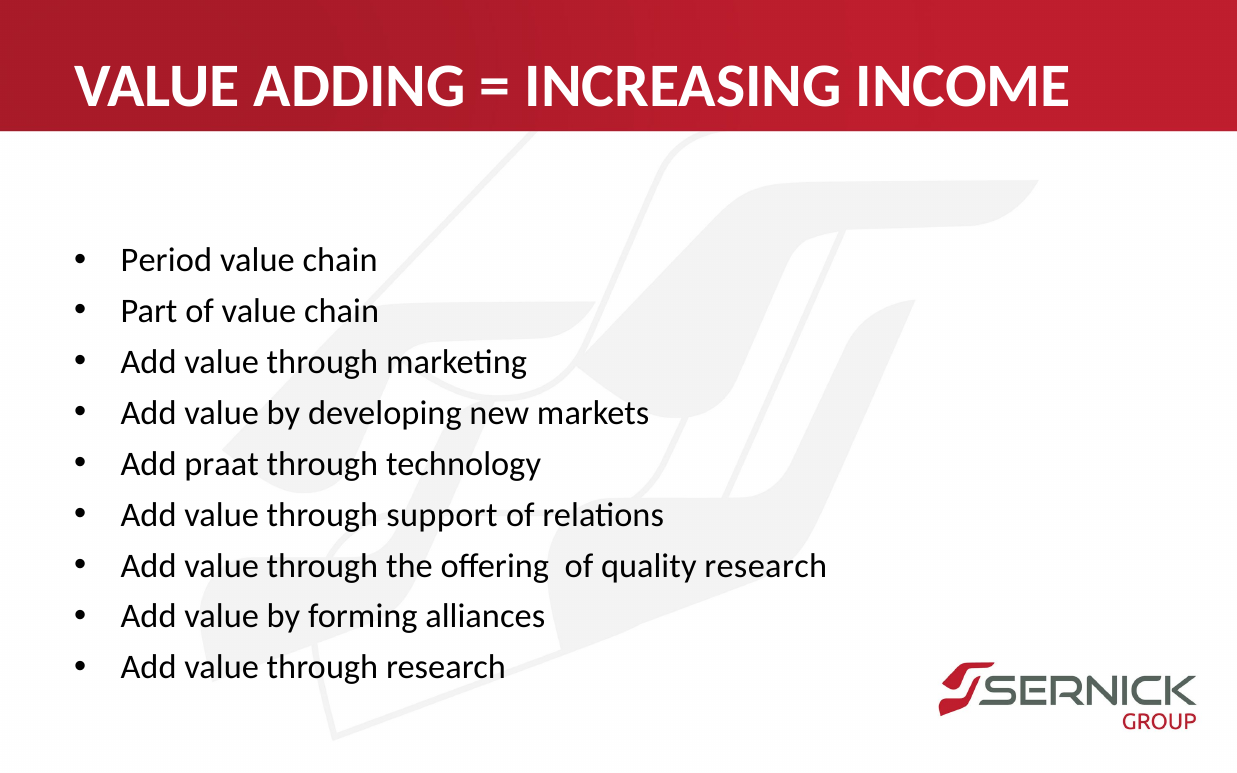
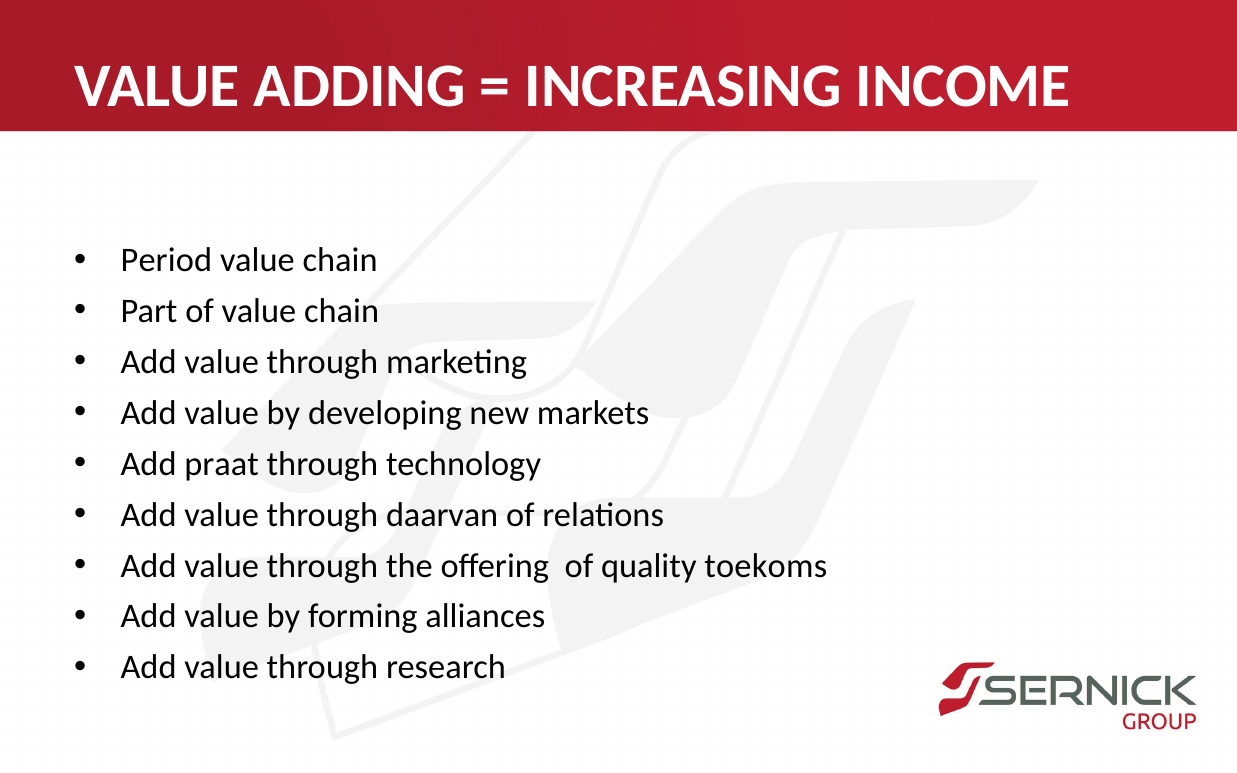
support: support -> daarvan
quality research: research -> toekoms
